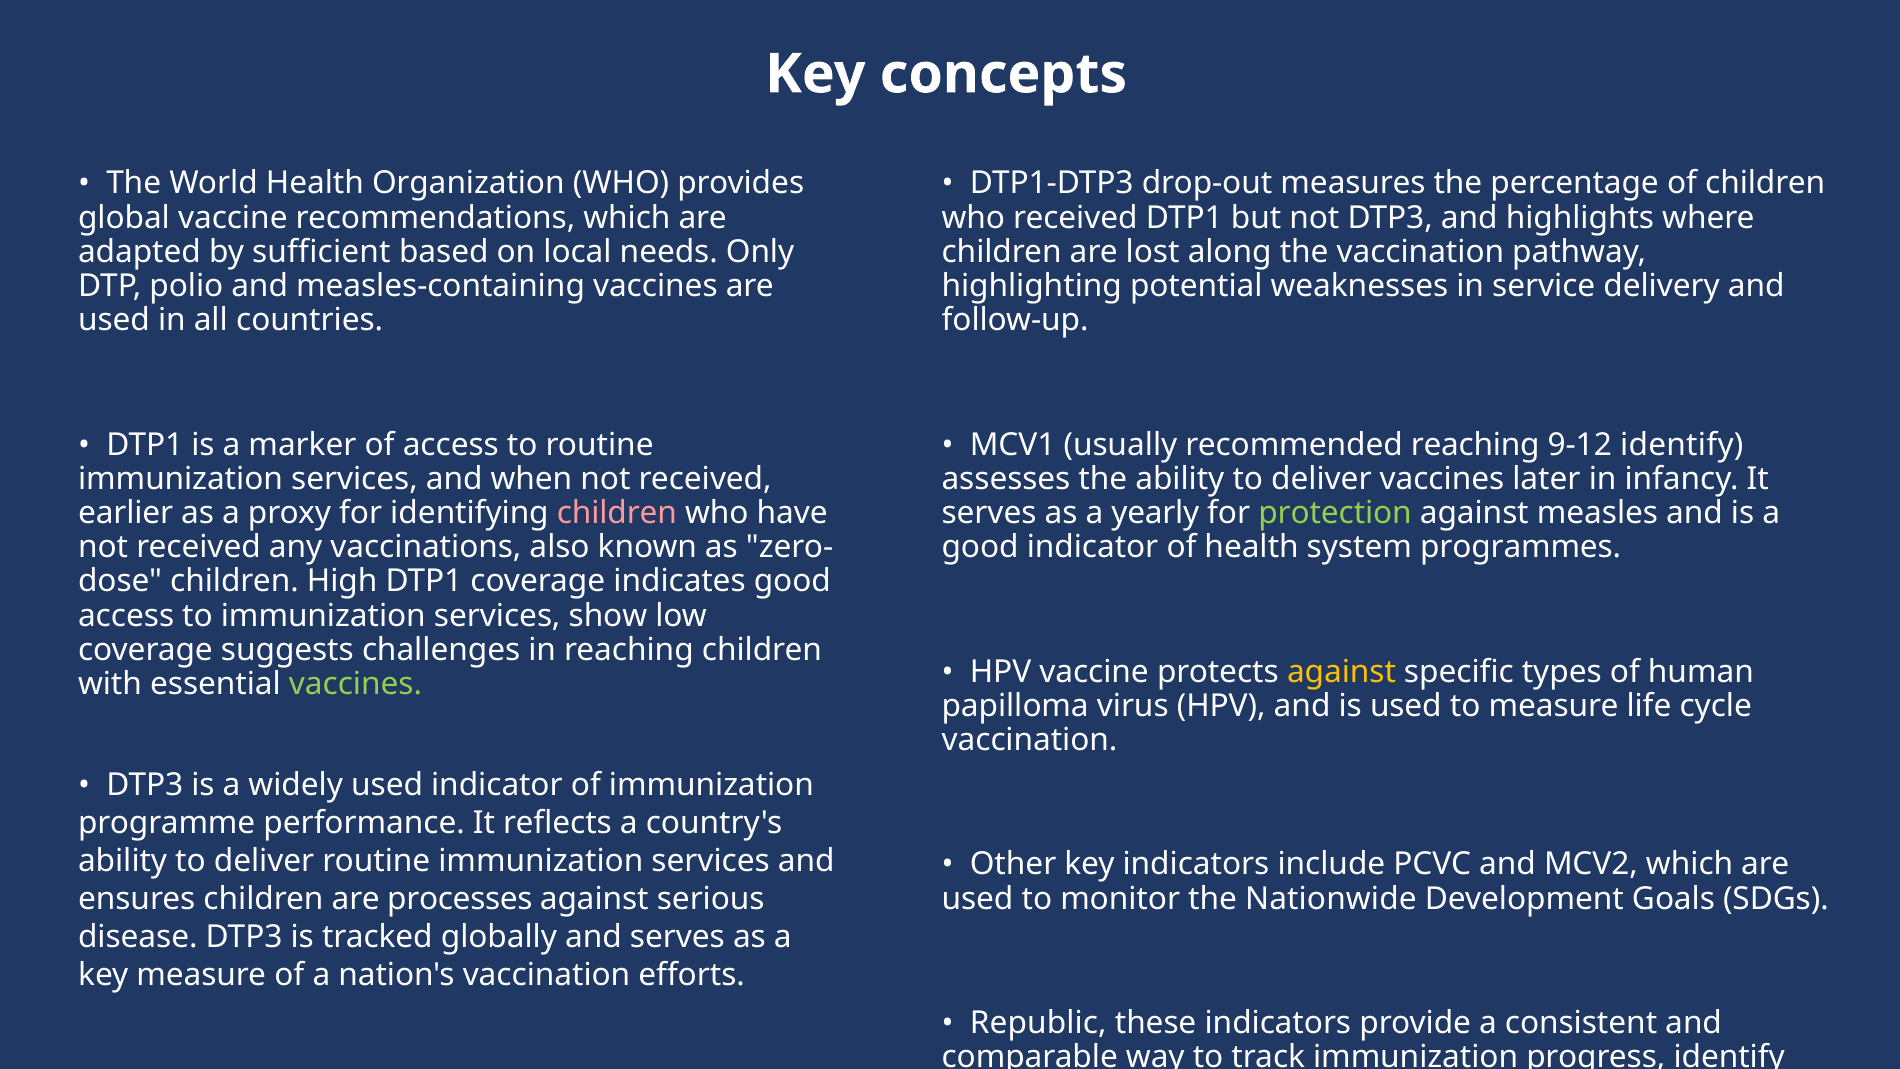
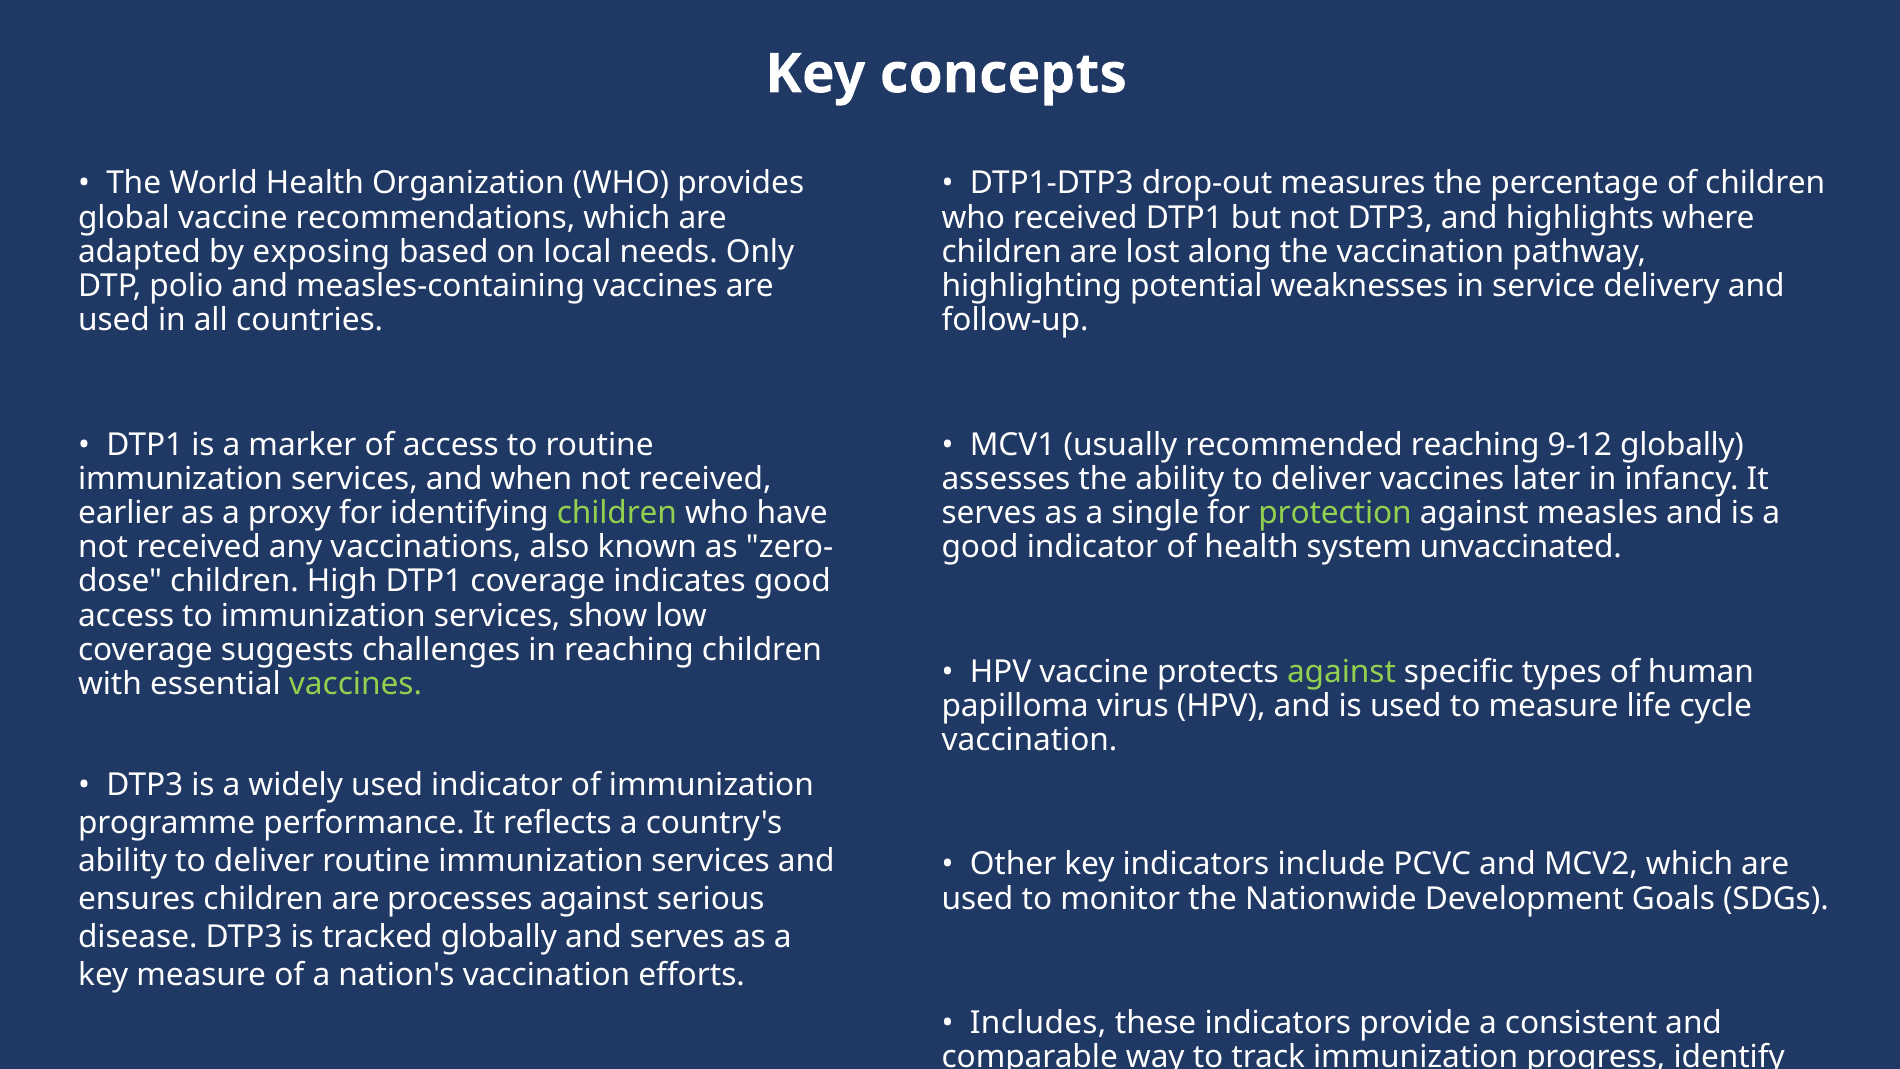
sufficient: sufficient -> exposing
9-12 identify: identify -> globally
children at (617, 513) colour: pink -> light green
yearly: yearly -> single
programmes: programmes -> unvaccinated
against at (1341, 672) colour: yellow -> light green
Republic: Republic -> Includes
